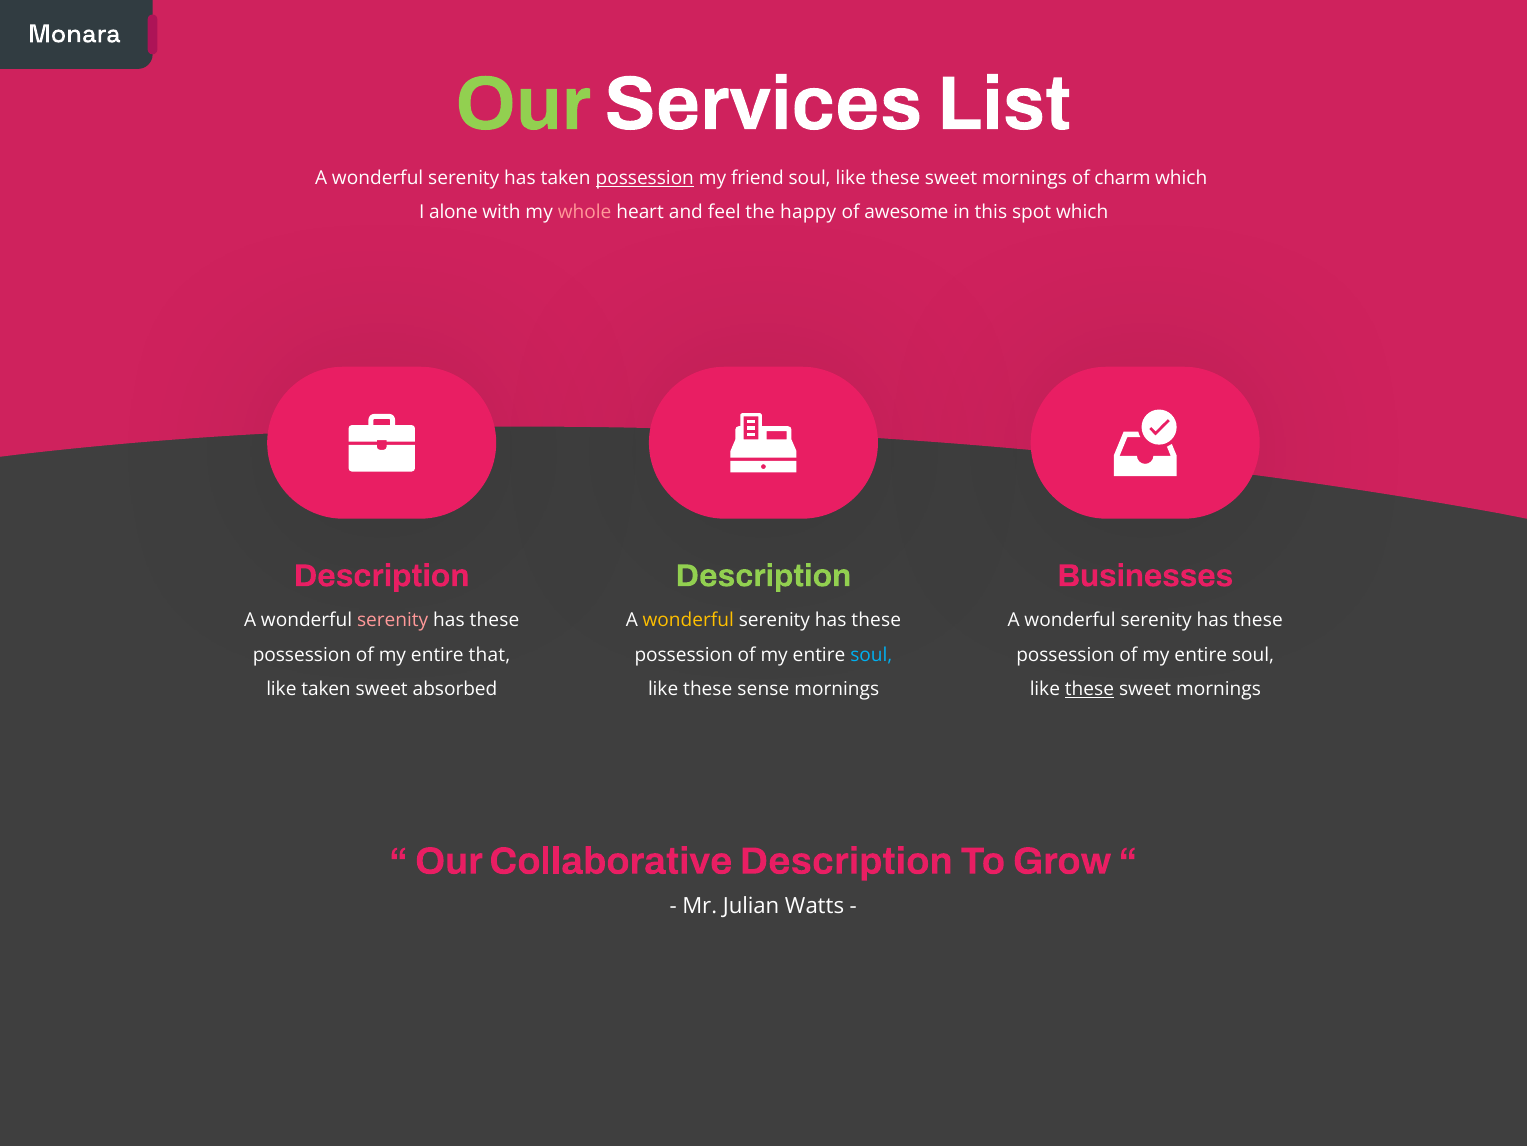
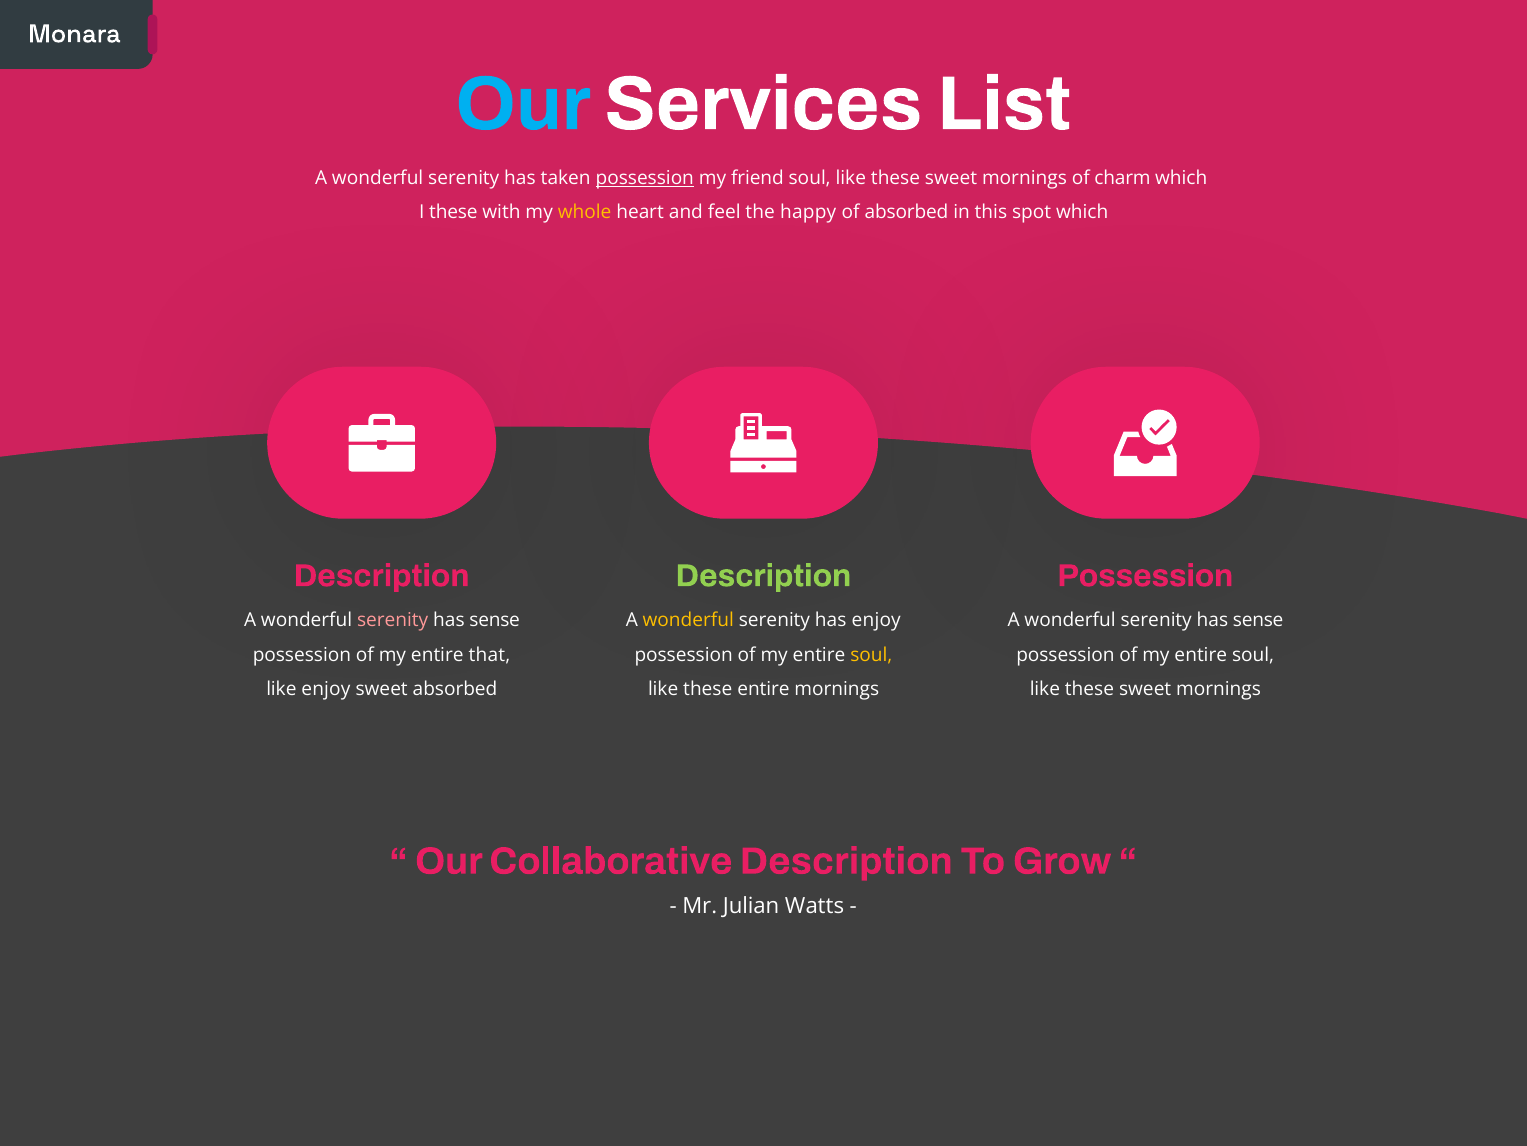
Our at (523, 104) colour: light green -> light blue
I alone: alone -> these
whole colour: pink -> yellow
of awesome: awesome -> absorbed
Businesses at (1145, 575): Businesses -> Possession
these at (494, 620): these -> sense
these at (876, 620): these -> enjoy
these at (1258, 620): these -> sense
soul at (871, 655) colour: light blue -> yellow
like taken: taken -> enjoy
these sense: sense -> entire
these at (1089, 689) underline: present -> none
